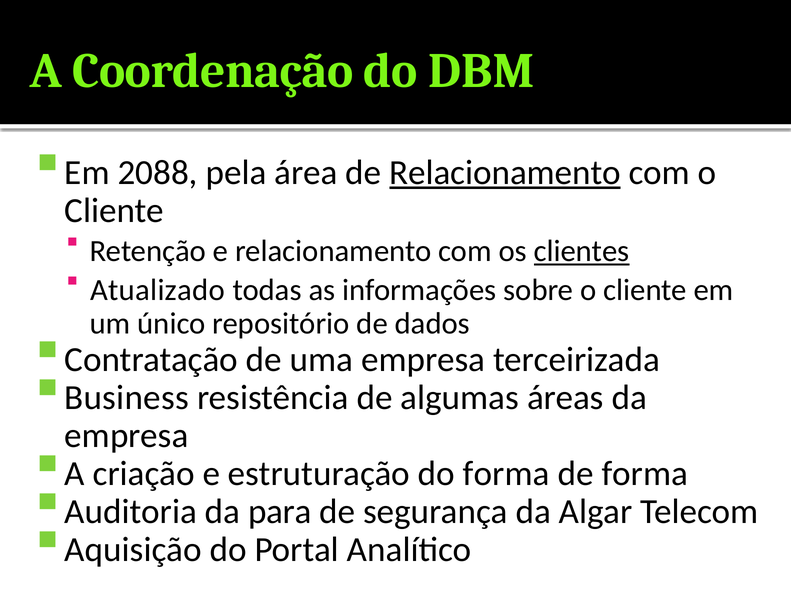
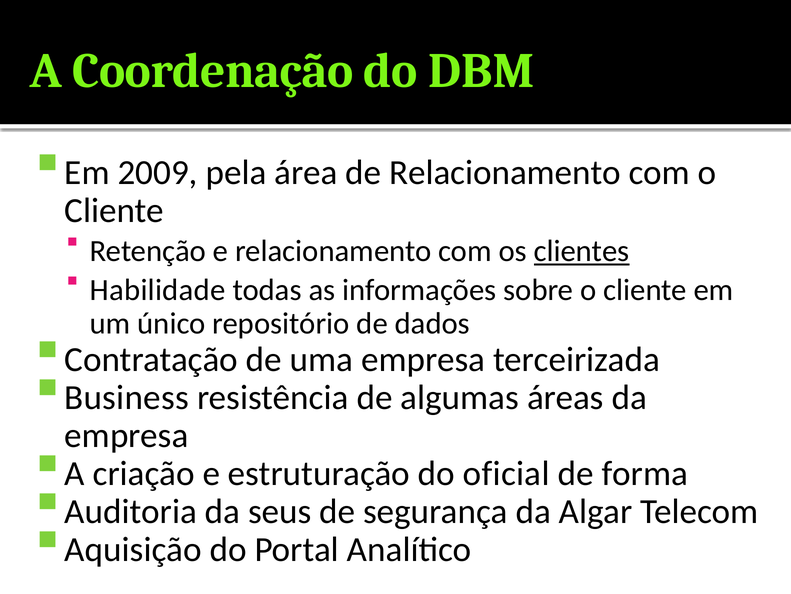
2088: 2088 -> 2009
Relacionamento at (505, 172) underline: present -> none
Atualizado: Atualizado -> Habilidade
do forma: forma -> oficial
para: para -> seus
